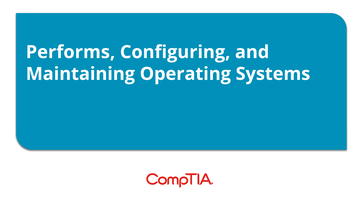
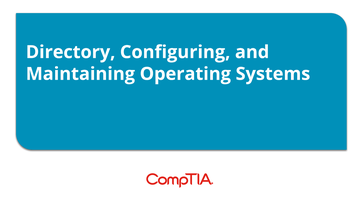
Performs: Performs -> Directory
